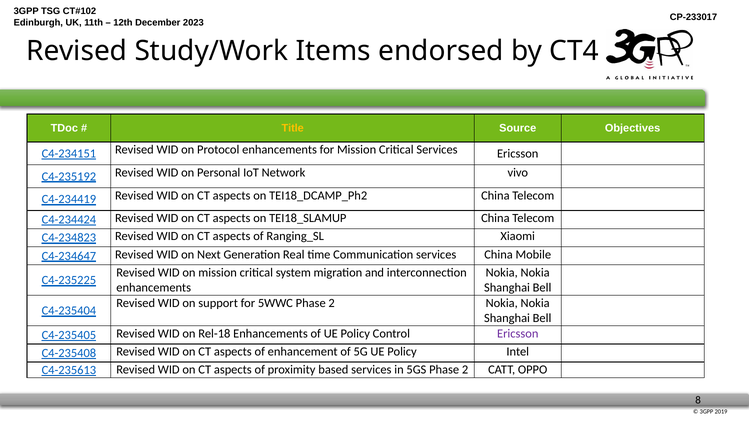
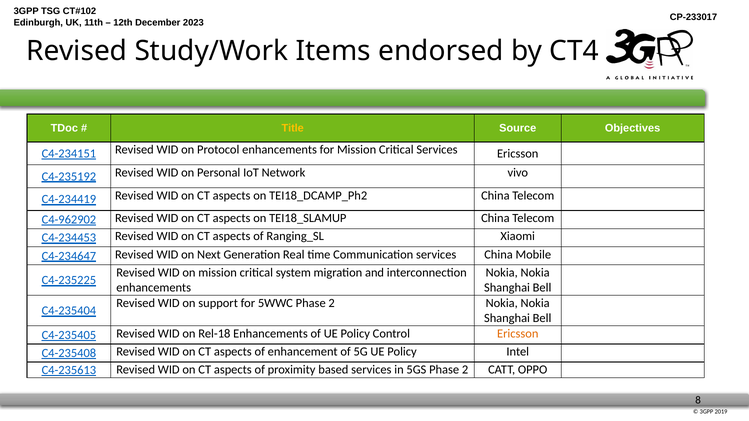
C4-234424: C4-234424 -> C4-962902
C4-234823: C4-234823 -> C4-234453
Ericsson at (518, 334) colour: purple -> orange
